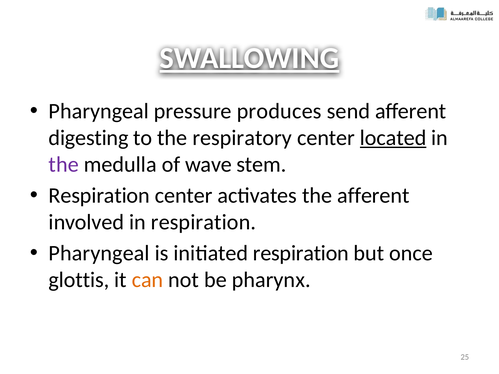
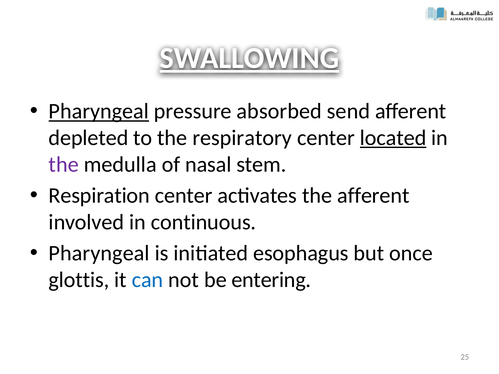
Pharyngeal at (99, 111) underline: none -> present
produces: produces -> absorbed
digesting: digesting -> depleted
wave: wave -> nasal
in respiration: respiration -> continuous
initiated respiration: respiration -> esophagus
can colour: orange -> blue
pharynx: pharynx -> entering
